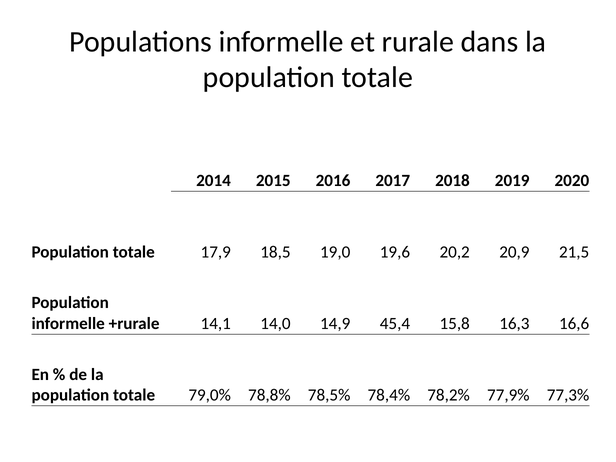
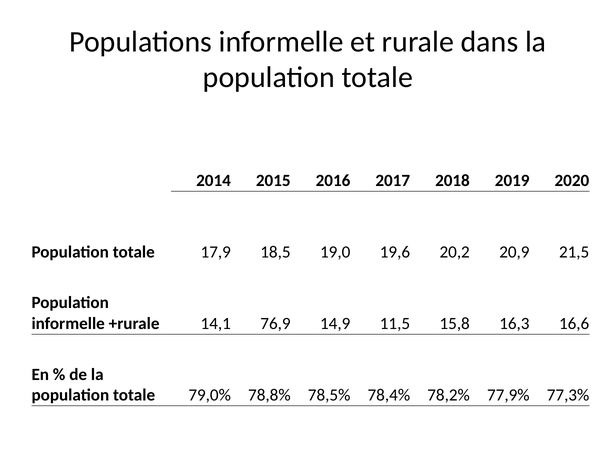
14,0: 14,0 -> 76,9
45,4: 45,4 -> 11,5
